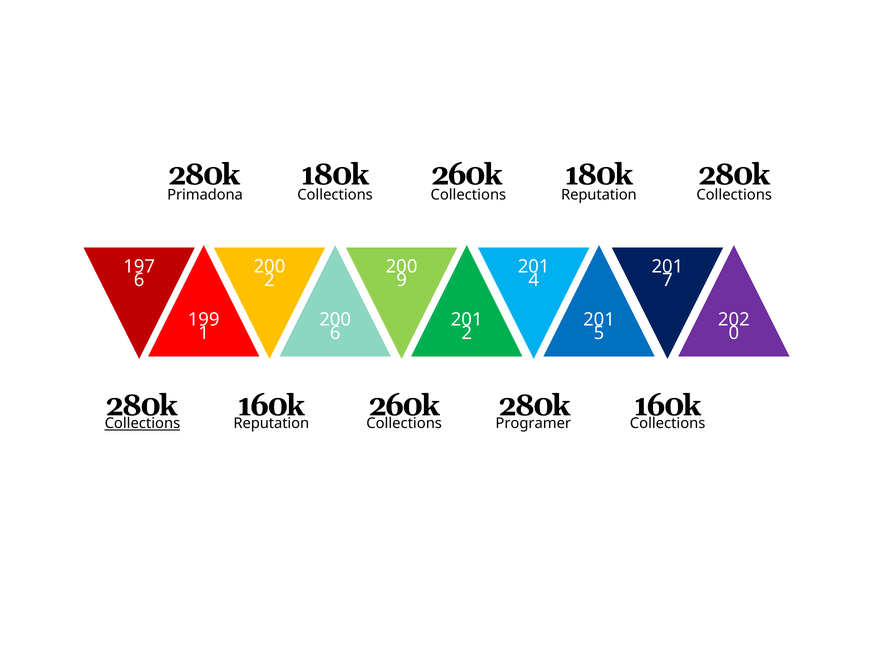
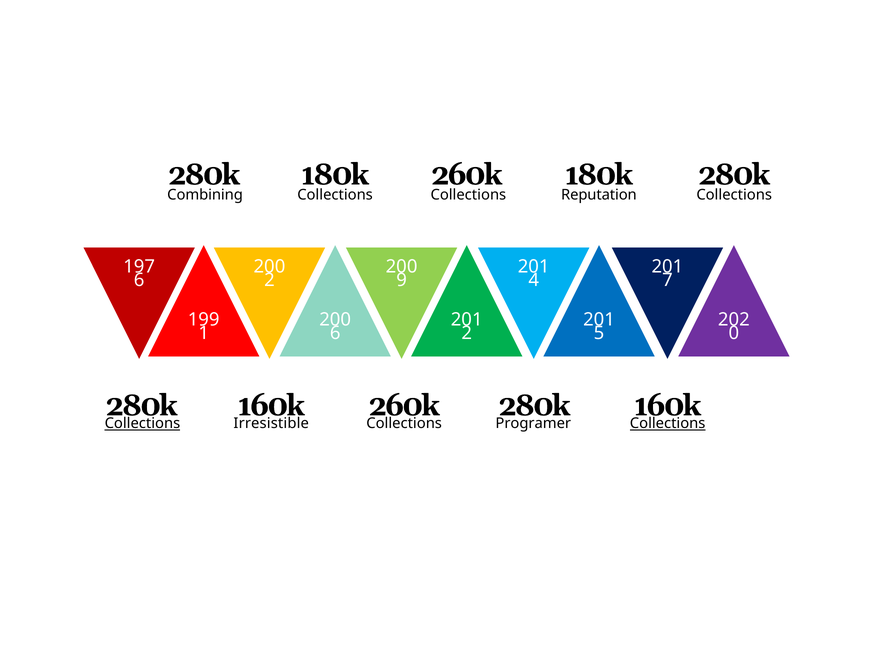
Primadona: Primadona -> Combining
Reputation at (271, 423): Reputation -> Irresistible
Collections at (668, 423) underline: none -> present
